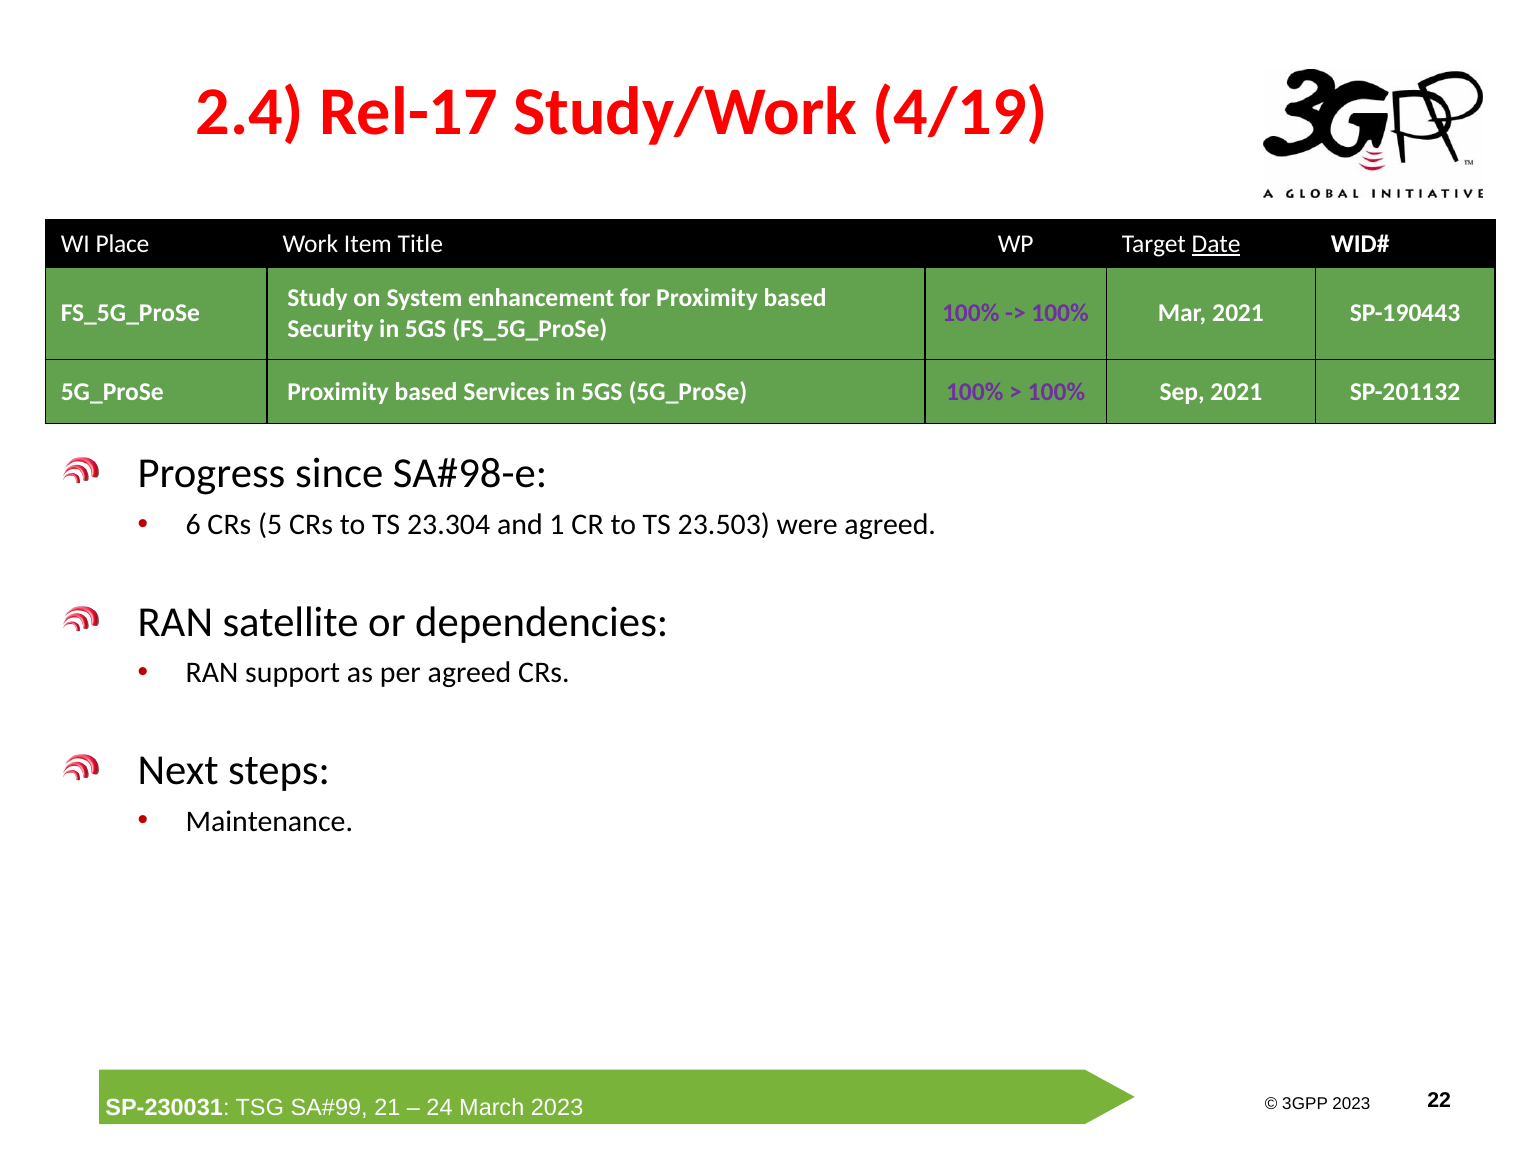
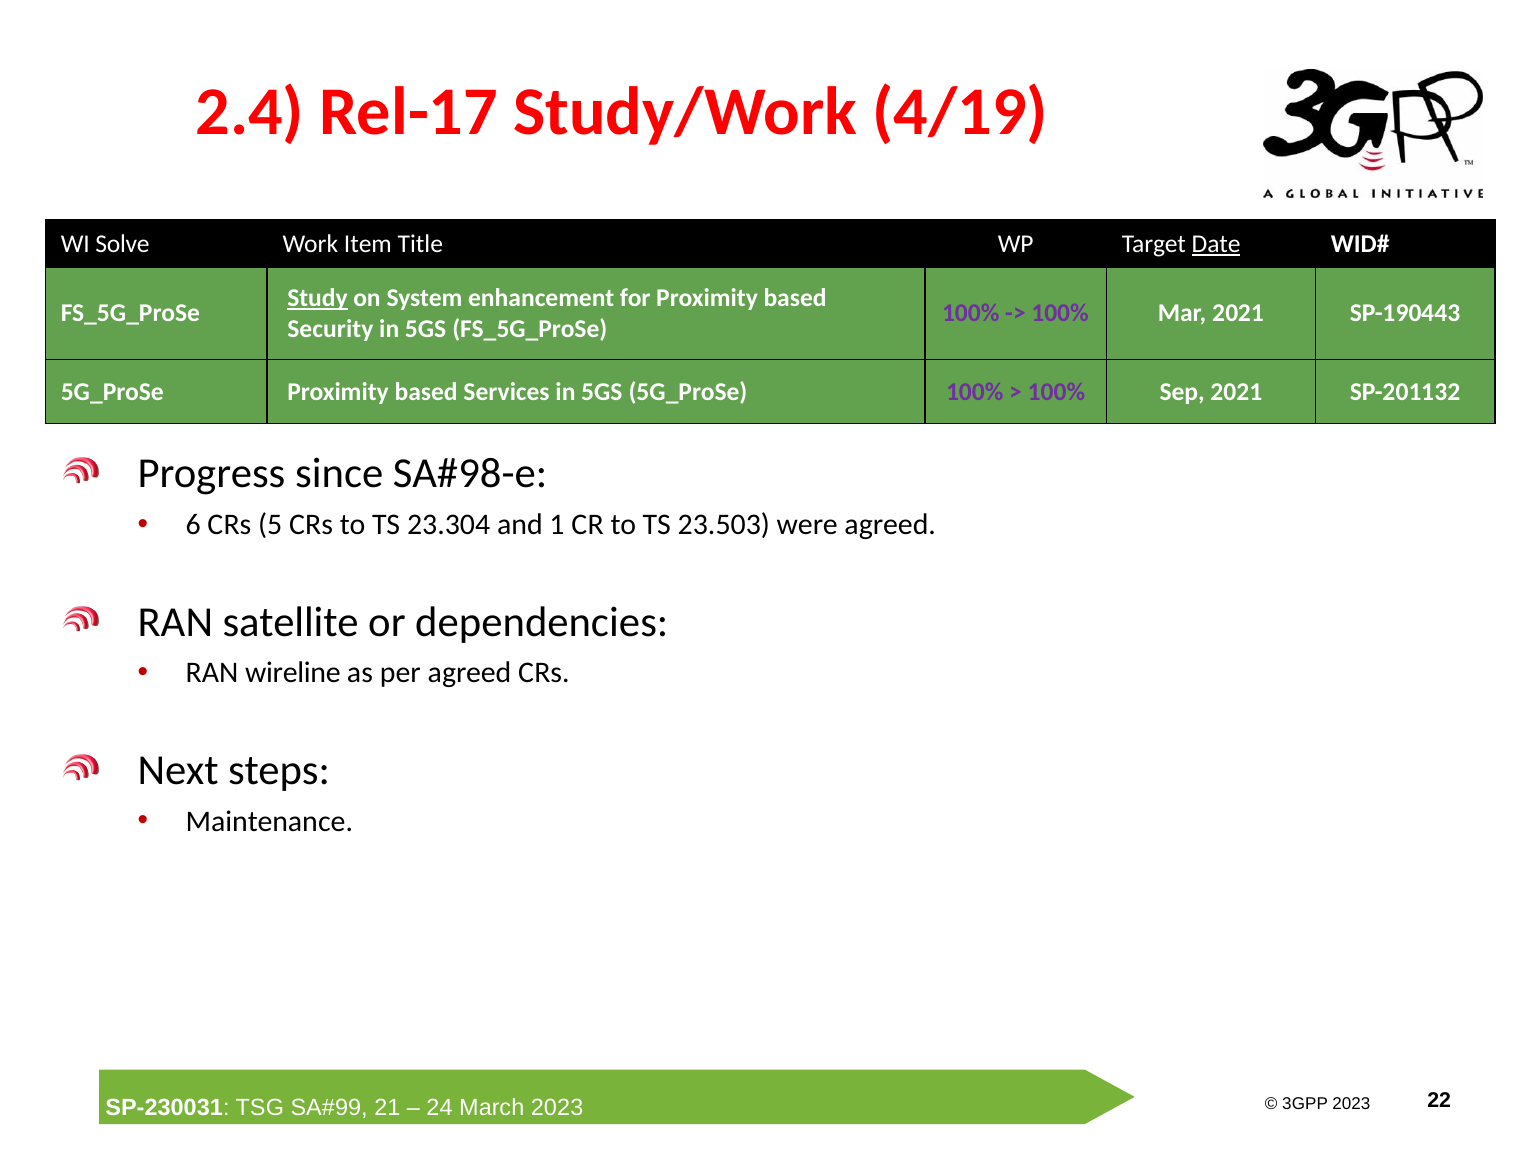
Place: Place -> Solve
Study underline: none -> present
support: support -> wireline
